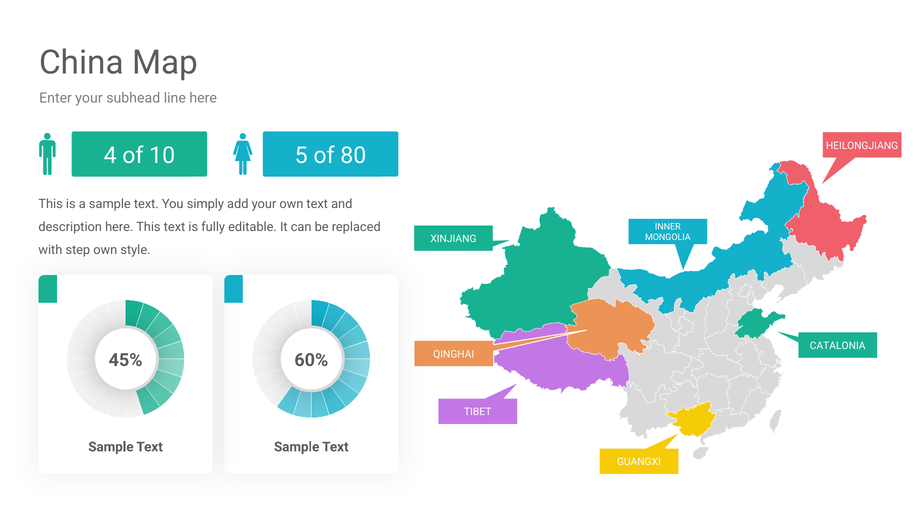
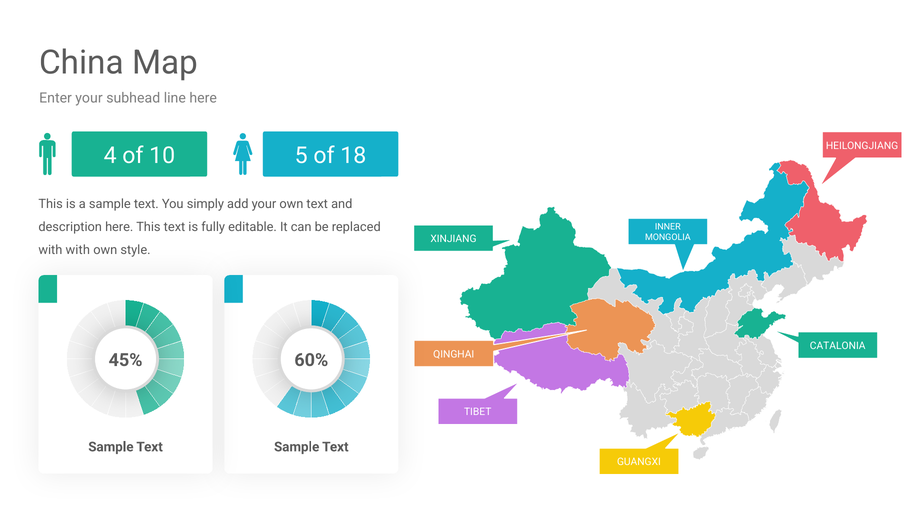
80: 80 -> 18
with step: step -> with
